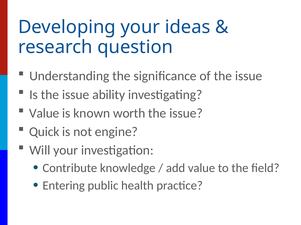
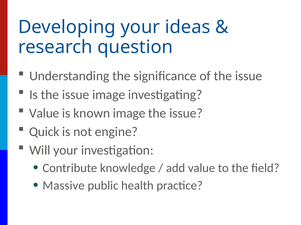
issue ability: ability -> image
known worth: worth -> image
Entering: Entering -> Massive
